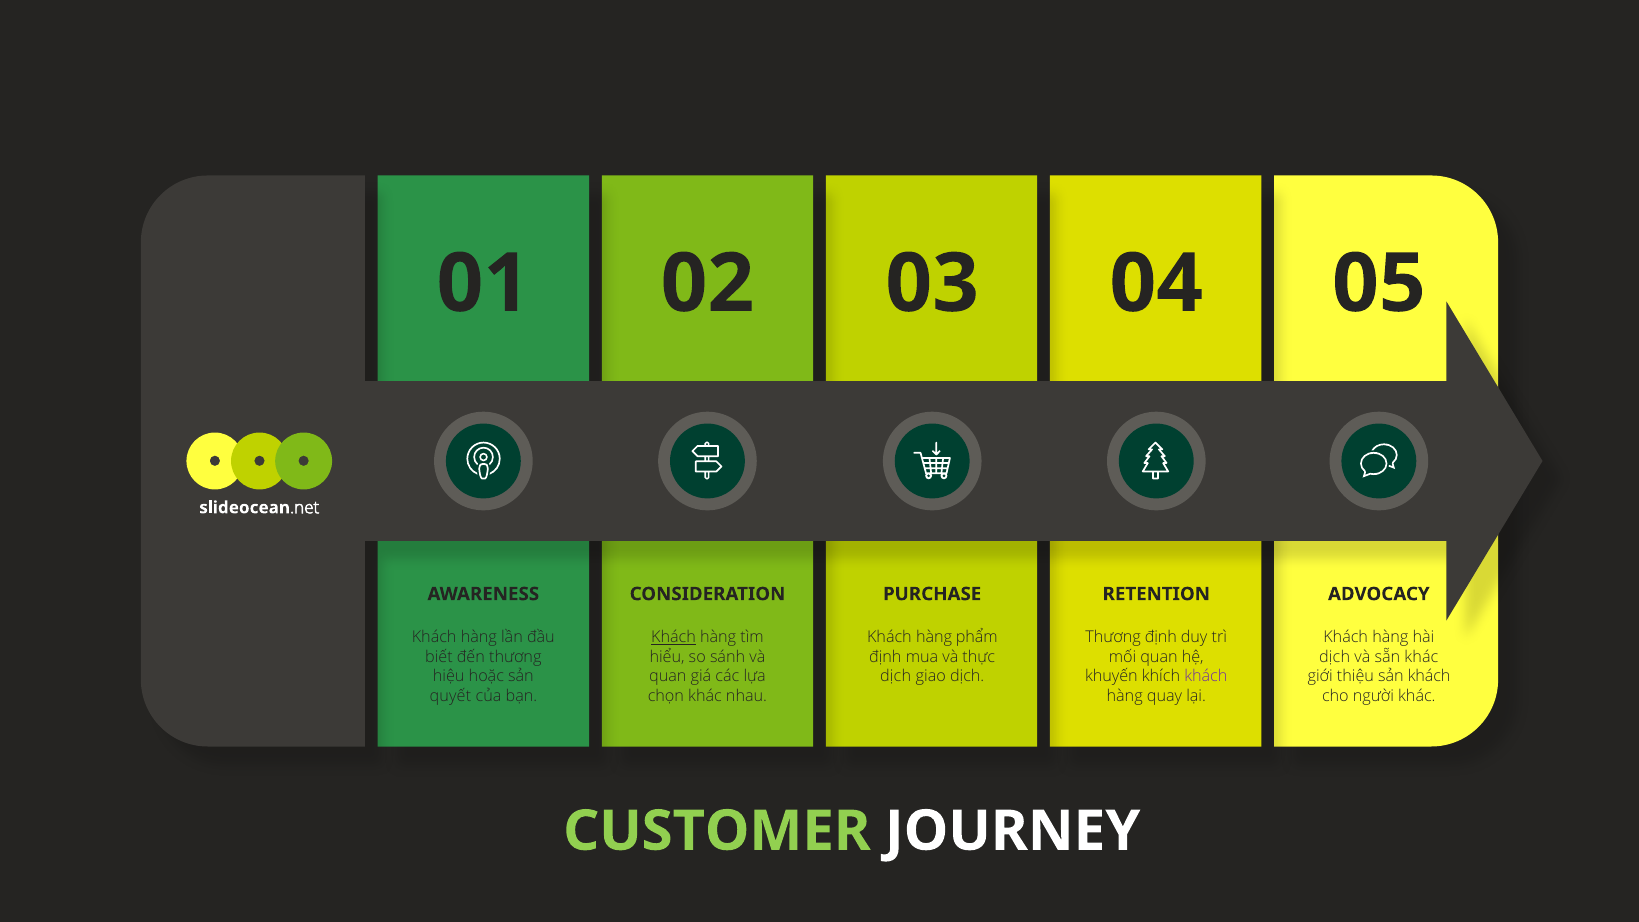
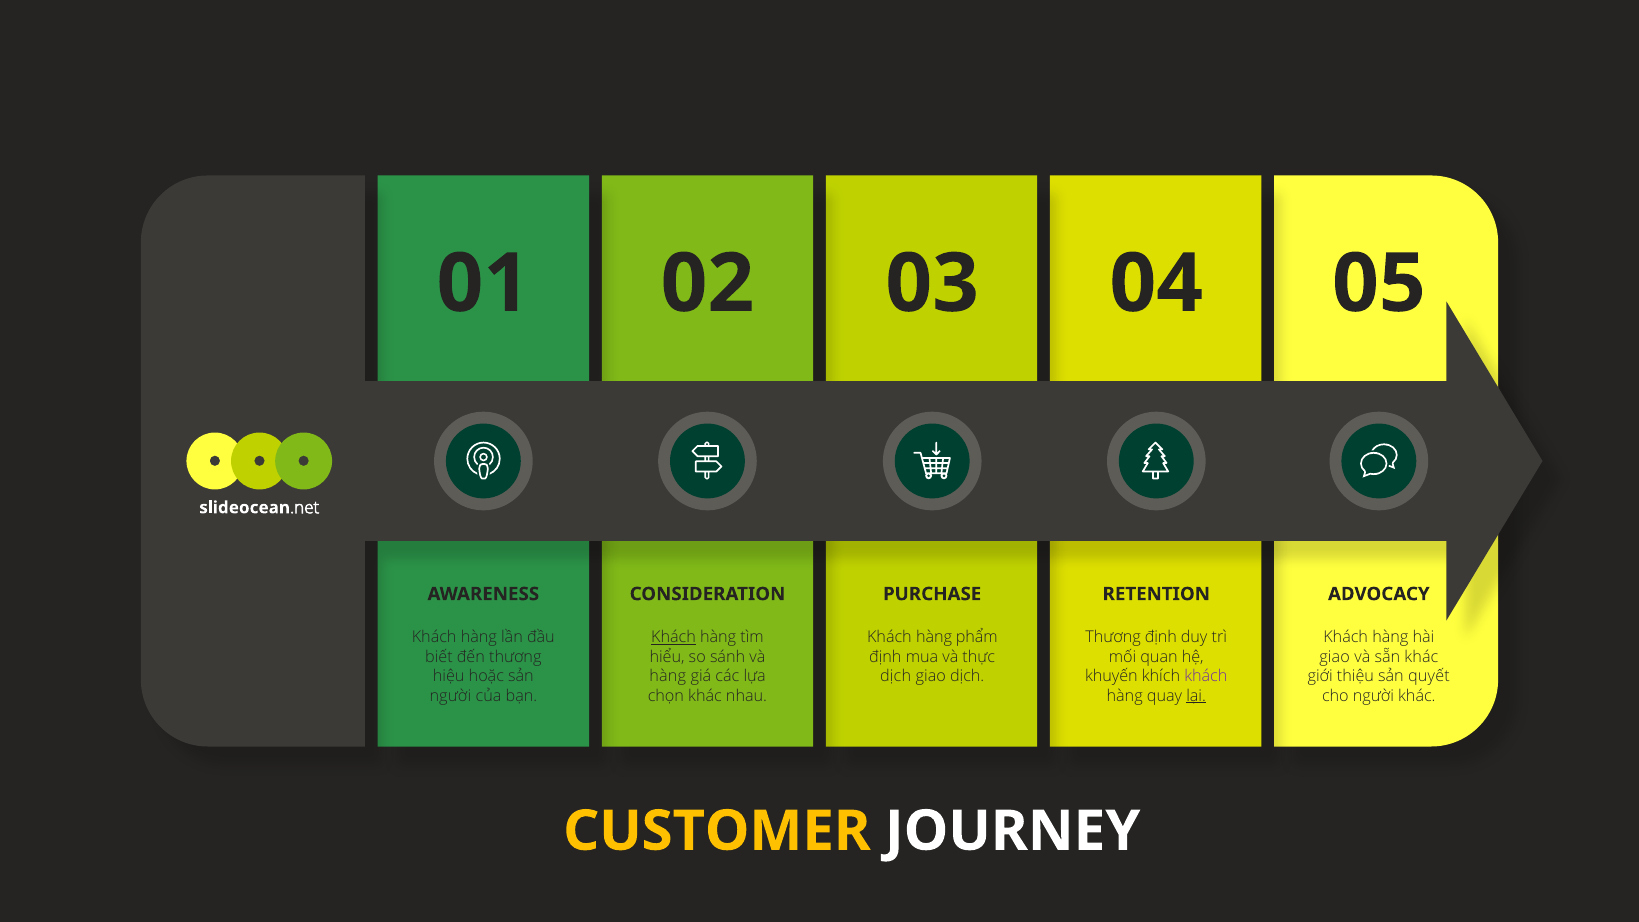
dịch at (1335, 657): dịch -> giao
quan at (668, 676): quan -> hàng
sản khách: khách -> quyết
quyết at (450, 696): quyết -> người
lại underline: none -> present
CUSTOMER colour: light green -> yellow
